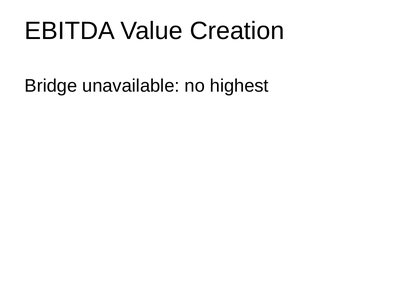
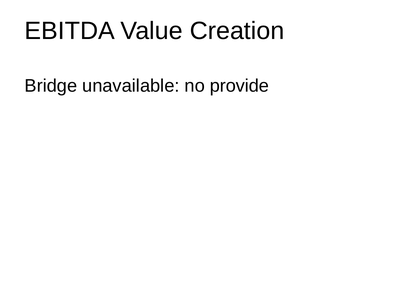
highest: highest -> provide
